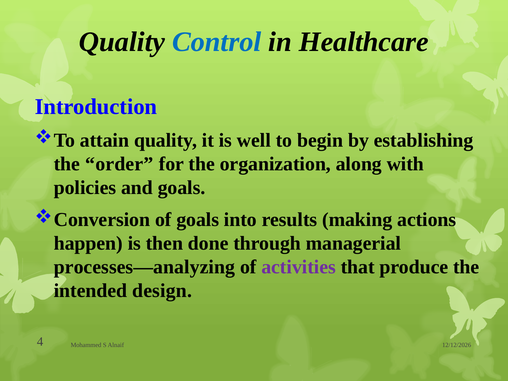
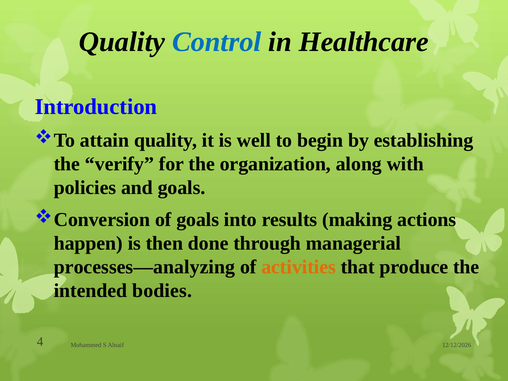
order: order -> verify
activities colour: purple -> orange
design: design -> bodies
